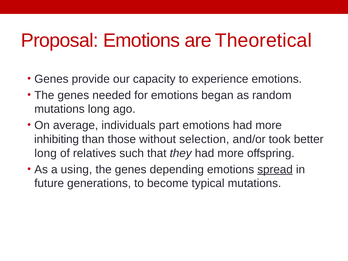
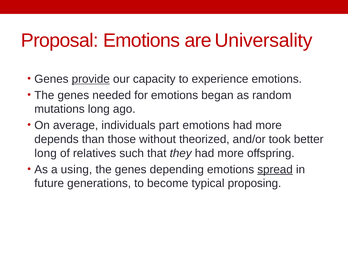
Theoretical: Theoretical -> Universality
provide underline: none -> present
inhibiting: inhibiting -> depends
selection: selection -> theorized
typical mutations: mutations -> proposing
